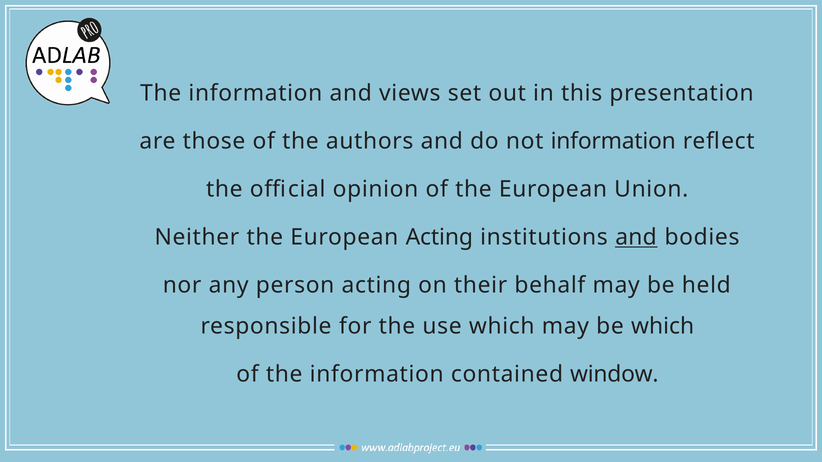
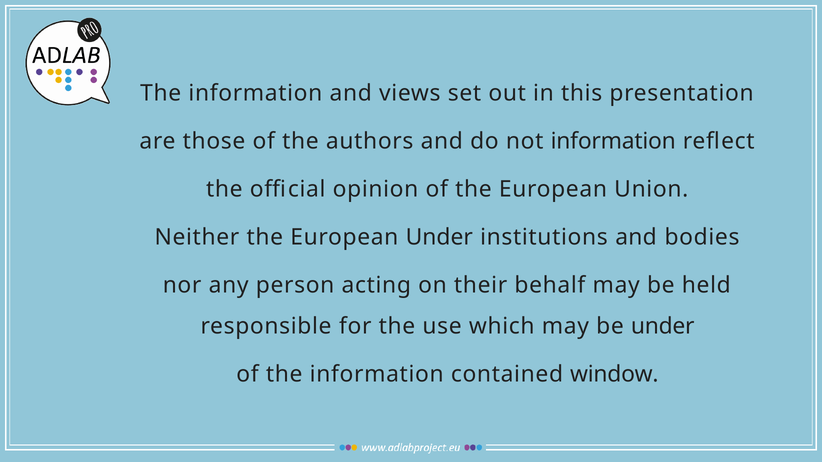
European Acting: Acting -> Under
and at (636, 237) underline: present -> none
be which: which -> under
